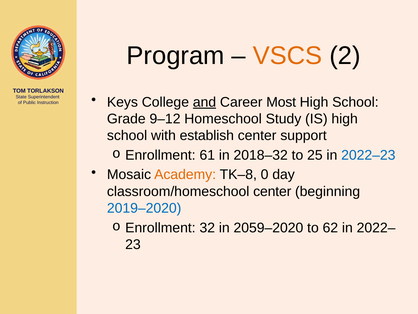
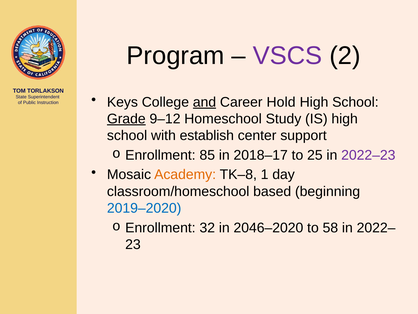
VSCS colour: orange -> purple
Most: Most -> Hold
Grade underline: none -> present
61: 61 -> 85
2018–32: 2018–32 -> 2018–17
2022–23 colour: blue -> purple
0: 0 -> 1
classroom/homeschool center: center -> based
2059–2020: 2059–2020 -> 2046–2020
62: 62 -> 58
